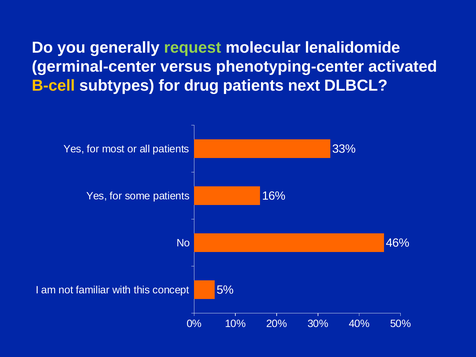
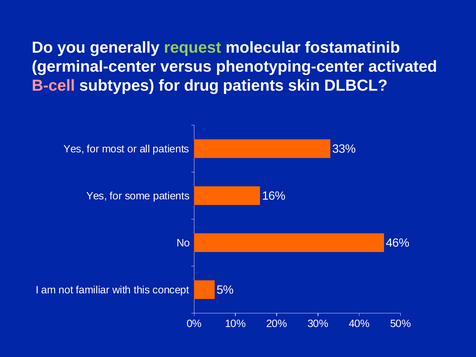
lenalidomide: lenalidomide -> fostamatinib
B-cell colour: yellow -> pink
next: next -> skin
